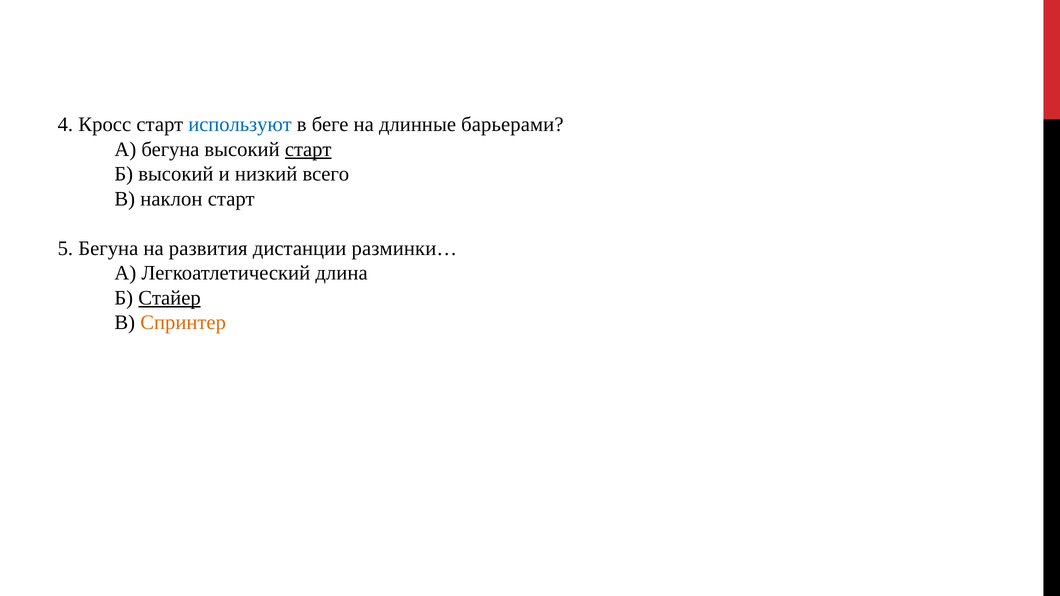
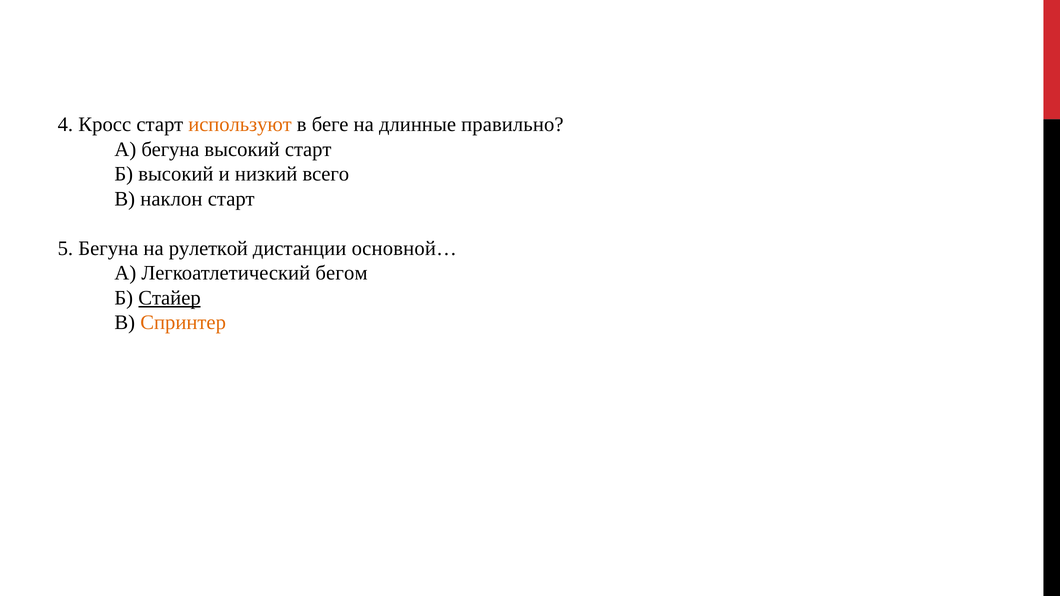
используют colour: blue -> orange
барьерами: барьерами -> правильно
старт at (308, 149) underline: present -> none
развития: развития -> рулеткой
разминки…: разминки… -> основной…
длина: длина -> бегом
